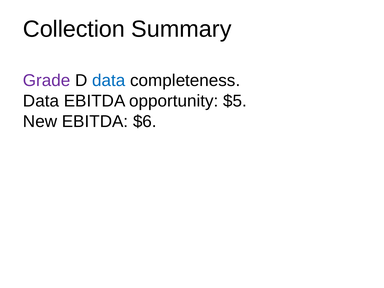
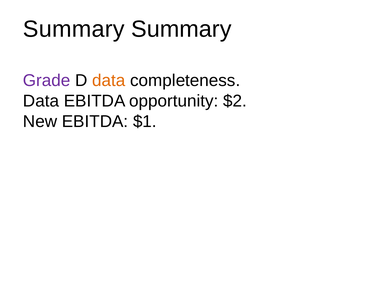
Collection at (74, 29): Collection -> Summary
data at (109, 81) colour: blue -> orange
$5: $5 -> $2
$6: $6 -> $1
